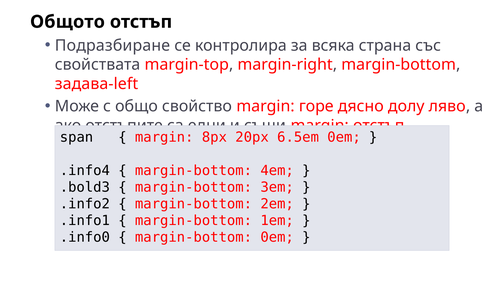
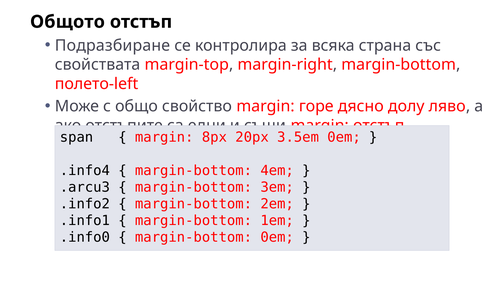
задава-left: задава-left -> полето-left
6.5em: 6.5em -> 3.5em
.bold3: .bold3 -> .arcu3
